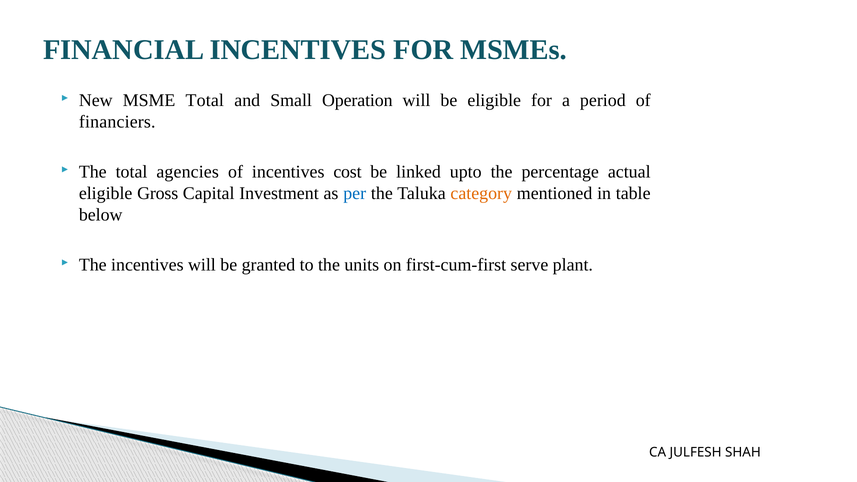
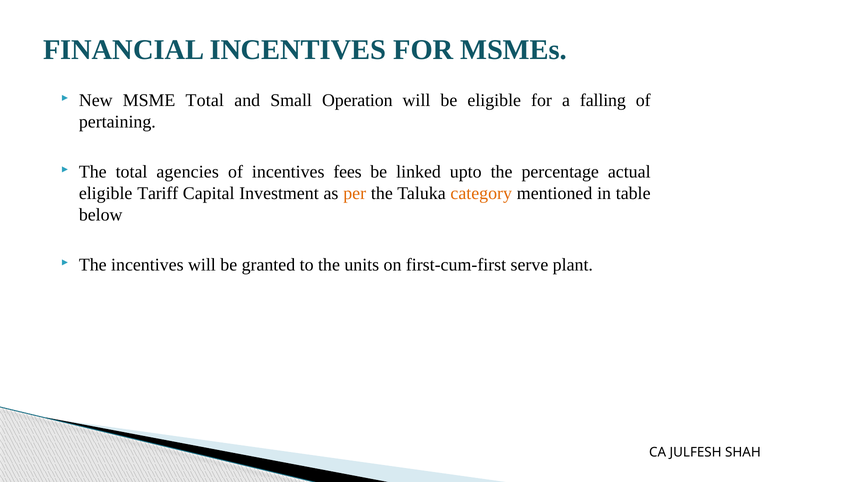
period: period -> falling
financiers: financiers -> pertaining
cost: cost -> fees
Gross: Gross -> Tariff
per colour: blue -> orange
